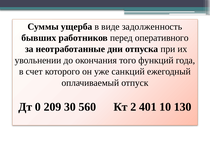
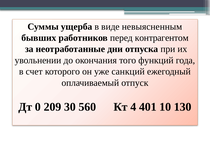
задолженность: задолженность -> невыясненным
оперативного: оперативного -> контрагентом
2: 2 -> 4
